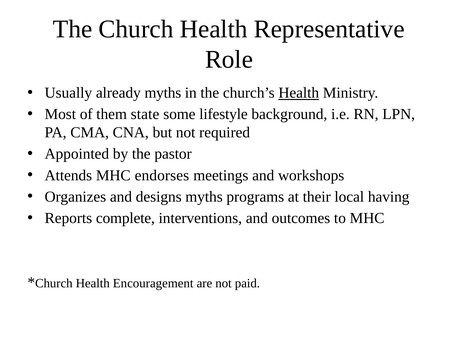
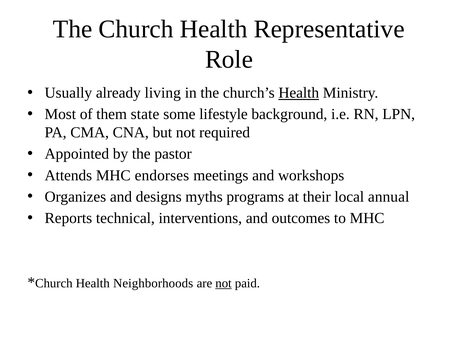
already myths: myths -> living
having: having -> annual
complete: complete -> technical
Encouragement: Encouragement -> Neighborhoods
not at (224, 283) underline: none -> present
